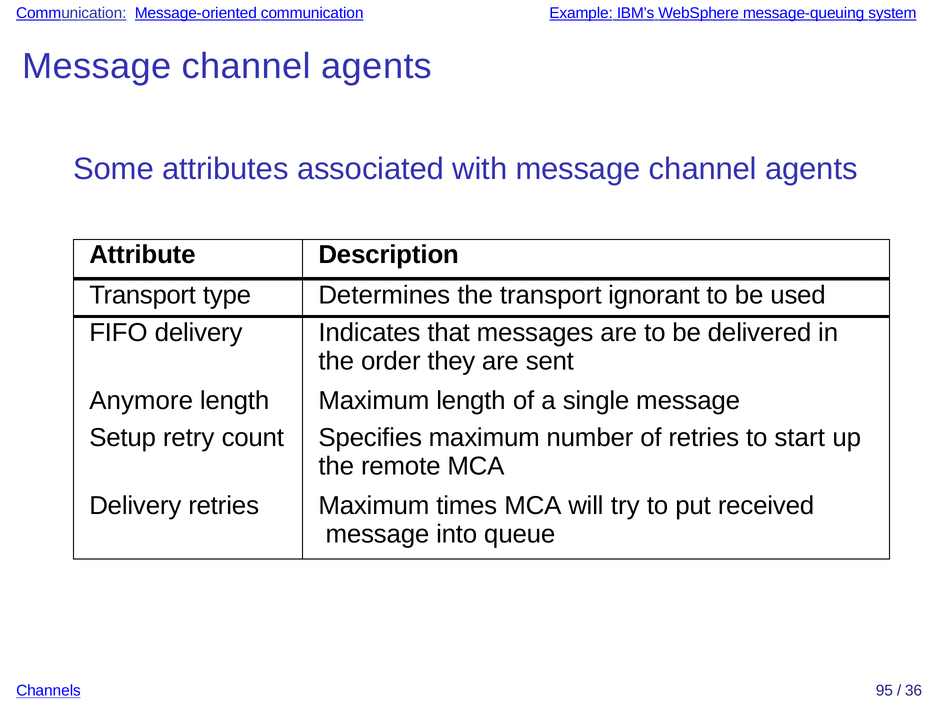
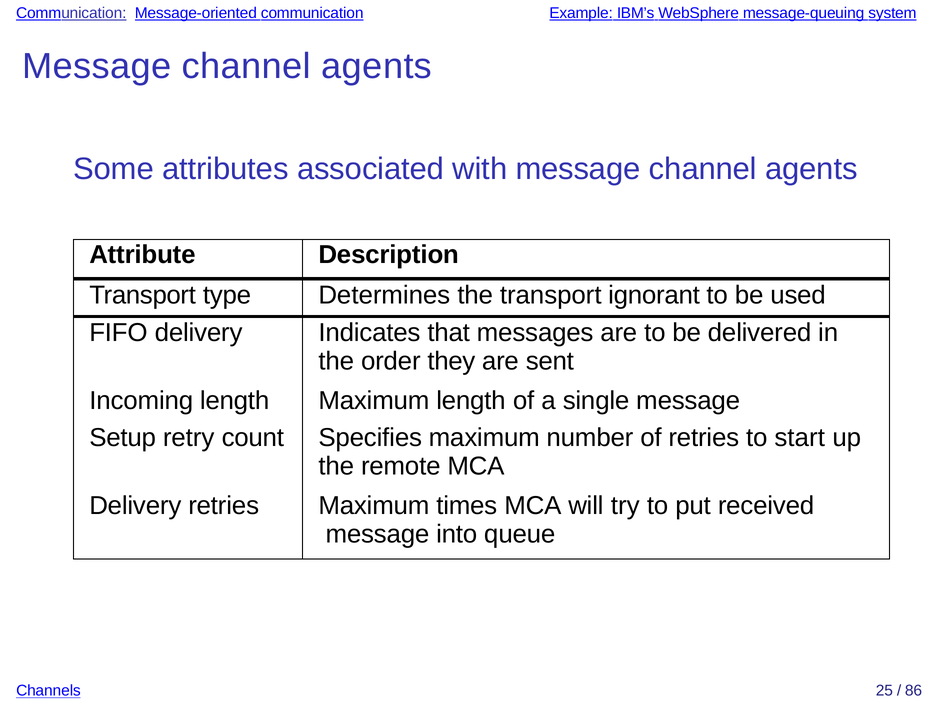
Anymore: Anymore -> Incoming
95: 95 -> 25
36: 36 -> 86
